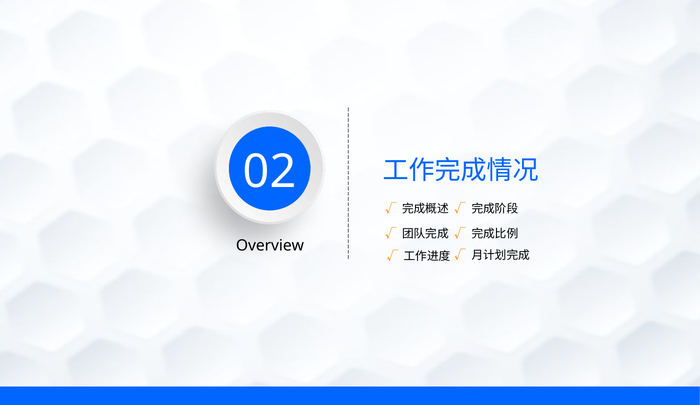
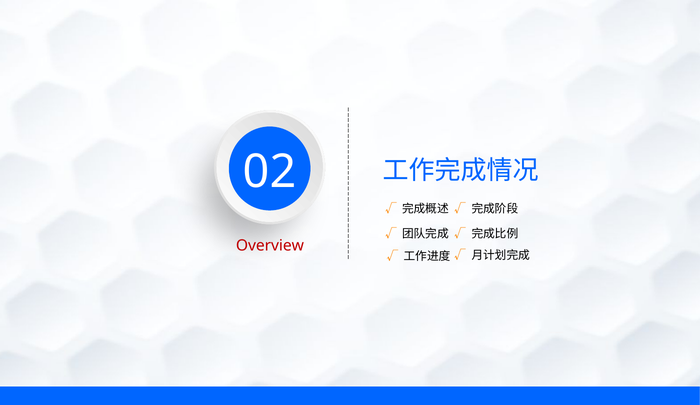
Overview colour: black -> red
